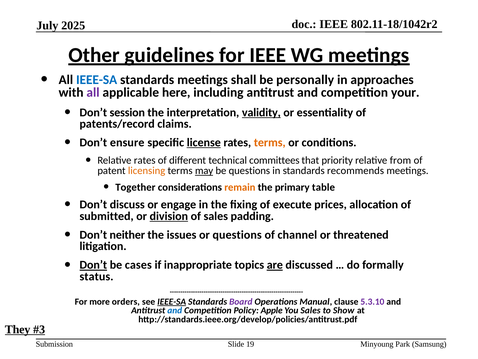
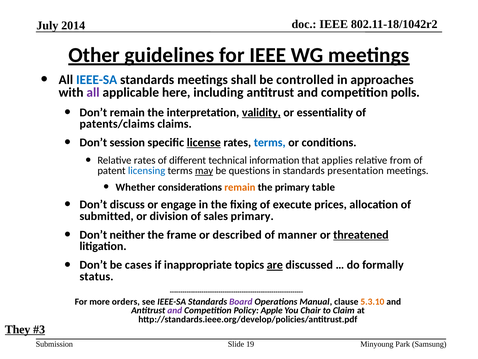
2025: 2025 -> 2014
personally: personally -> controlled
your: your -> polls
Don’t session: session -> remain
patents/record: patents/record -> patents/claims
ensure: ensure -> session
terms at (270, 142) colour: orange -> blue
committees: committees -> information
priority: priority -> applies
licensing colour: orange -> blue
recommends: recommends -> presentation
Together: Together -> Whether
division underline: present -> none
sales padding: padding -> primary
issues: issues -> frame
or questions: questions -> described
channel: channel -> manner
threatened underline: none -> present
Don’t at (93, 265) underline: present -> none
IEEE-SA at (172, 301) underline: present -> none
5.3.10 colour: purple -> orange
and at (175, 310) colour: blue -> purple
You Sales: Sales -> Chair
Show: Show -> Claim
